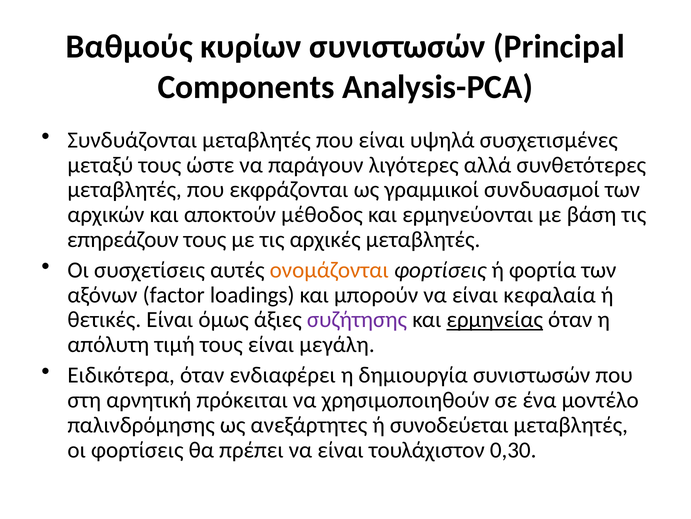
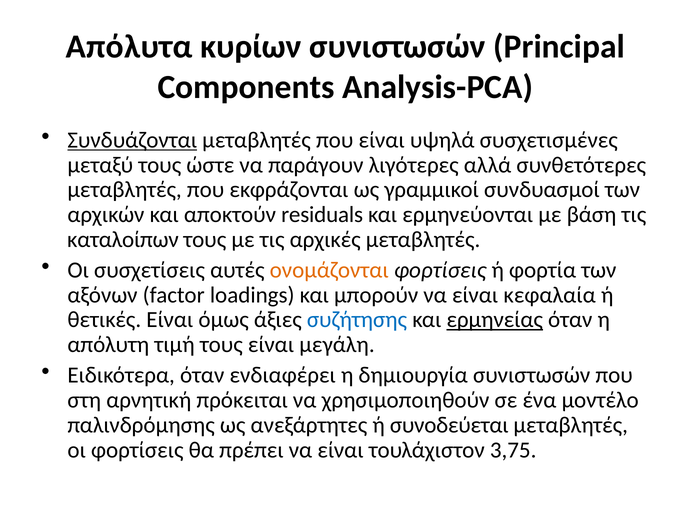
Βαθμούς: Βαθμούς -> Απόλυτα
Συνδυάζονται underline: none -> present
μέθοδος: μέθοδος -> residuals
επηρεάζουν: επηρεάζουν -> καταλοίπων
συζήτησης colour: purple -> blue
0,30: 0,30 -> 3,75
